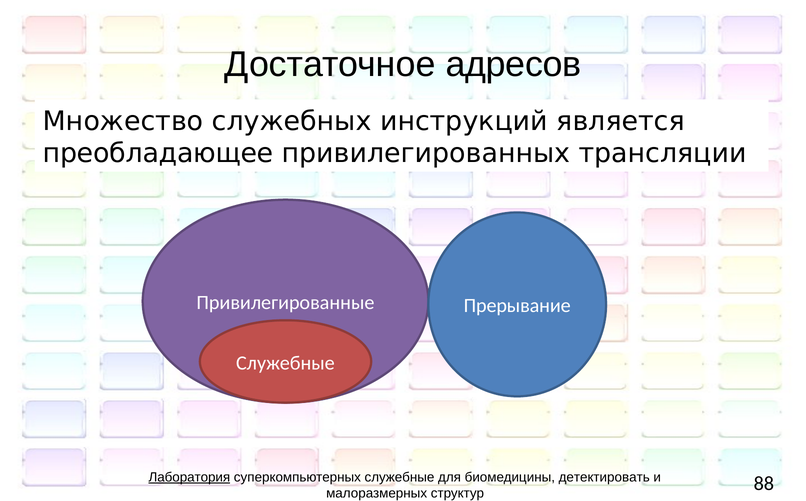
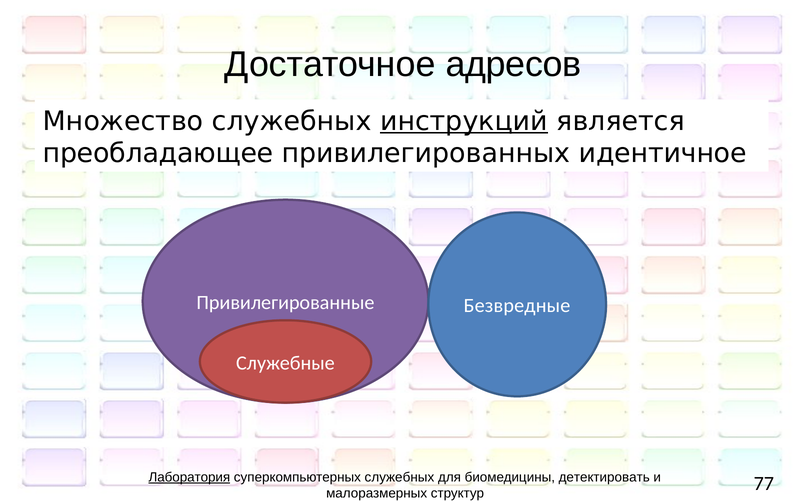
инструкций underline: none -> present
трансляции: трансляции -> идентичное
Прерывание: Прерывание -> Безвредные
суперкомпьютерных служебные: служебные -> служебных
88: 88 -> 77
